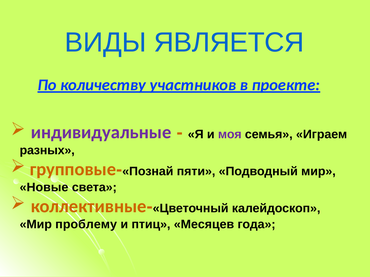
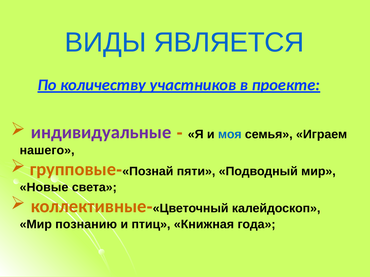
моя colour: purple -> blue
разных: разных -> нашего
проблему: проблему -> познанию
Месяцев: Месяцев -> Книжная
